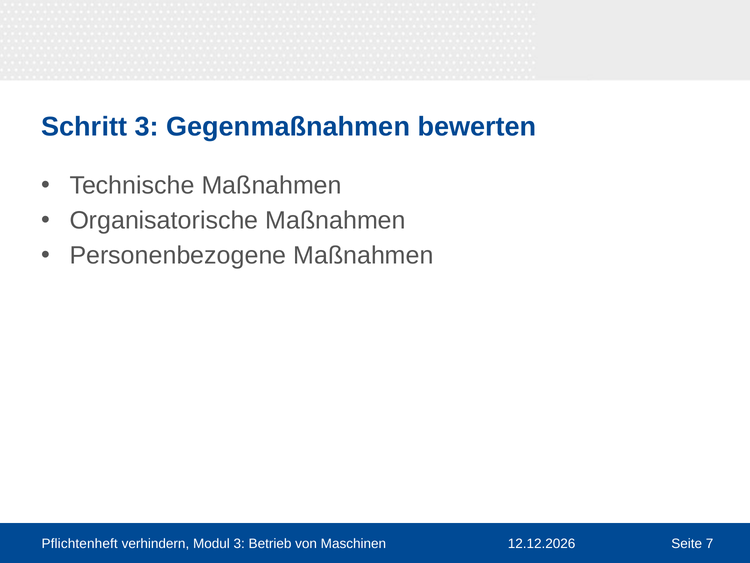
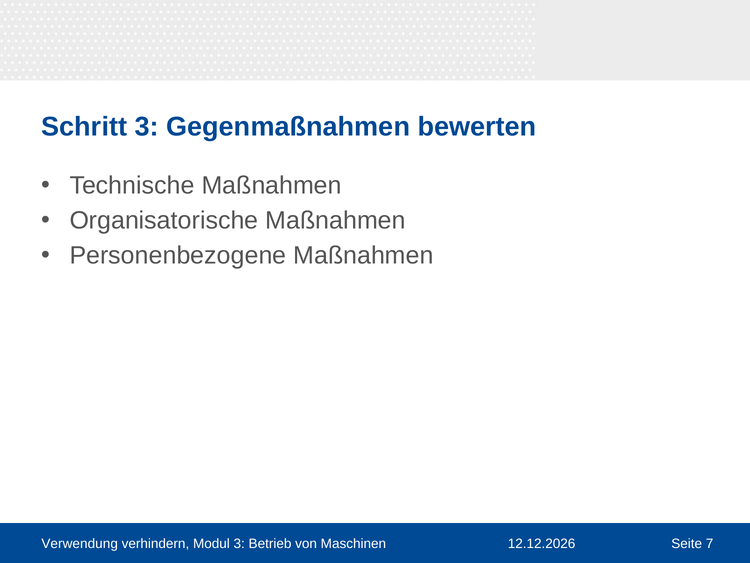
Pflichtenheft: Pflichtenheft -> Verwendung
